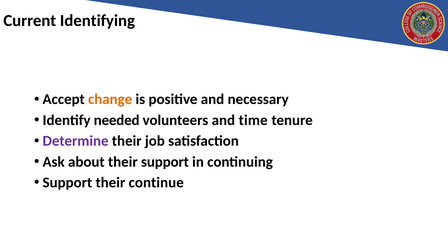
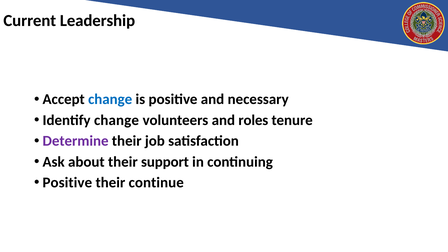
Identifying: Identifying -> Leadership
change at (110, 99) colour: orange -> blue
Identify needed: needed -> change
time: time -> roles
Support at (67, 183): Support -> Positive
